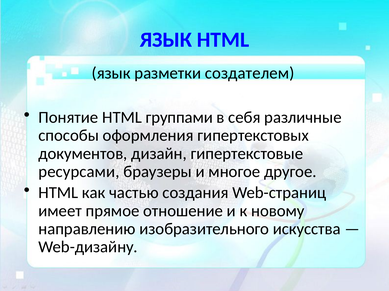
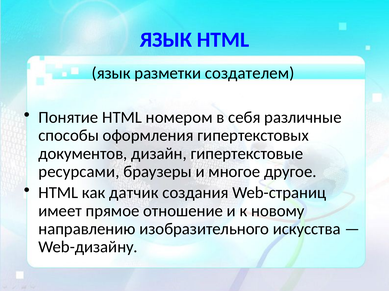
группами: группами -> номером
частью: частью -> датчик
